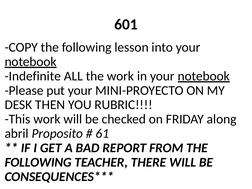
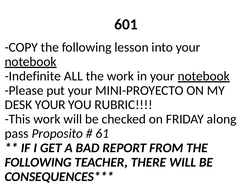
DESK THEN: THEN -> YOUR
abril: abril -> pass
